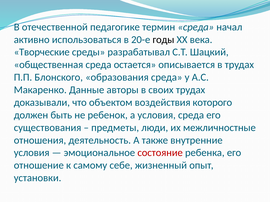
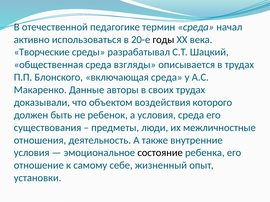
остается: остается -> взгляды
образования: образования -> включающая
состояние colour: red -> black
